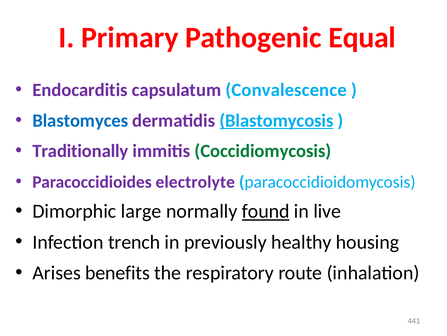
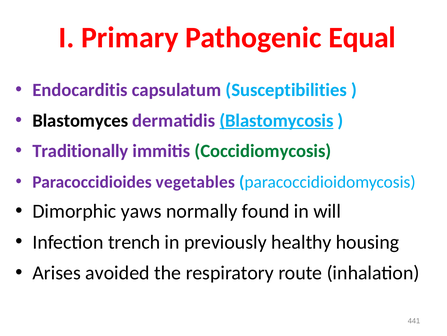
Convalescence: Convalescence -> Susceptibilities
Blastomyces colour: blue -> black
electrolyte: electrolyte -> vegetables
large: large -> yaws
found underline: present -> none
live: live -> will
benefits: benefits -> avoided
